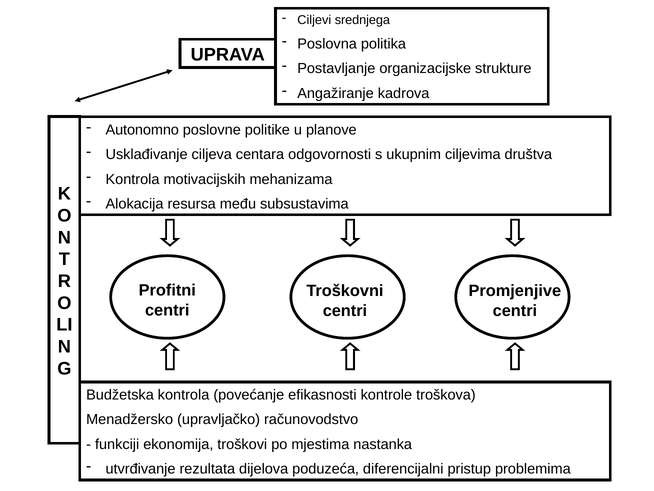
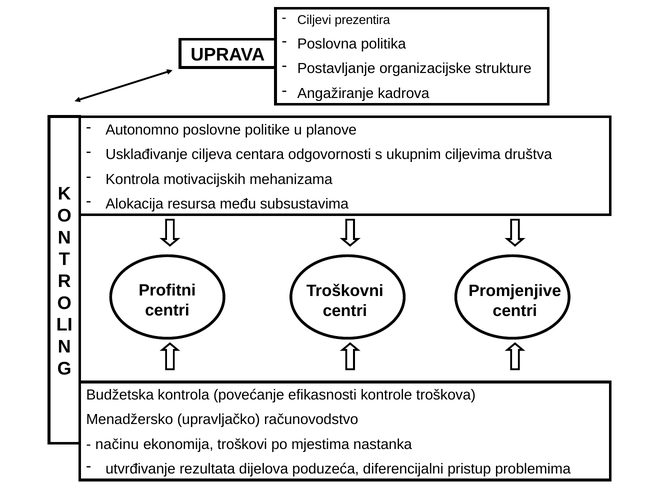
srednjega: srednjega -> prezentira
funkciji: funkciji -> načinu
